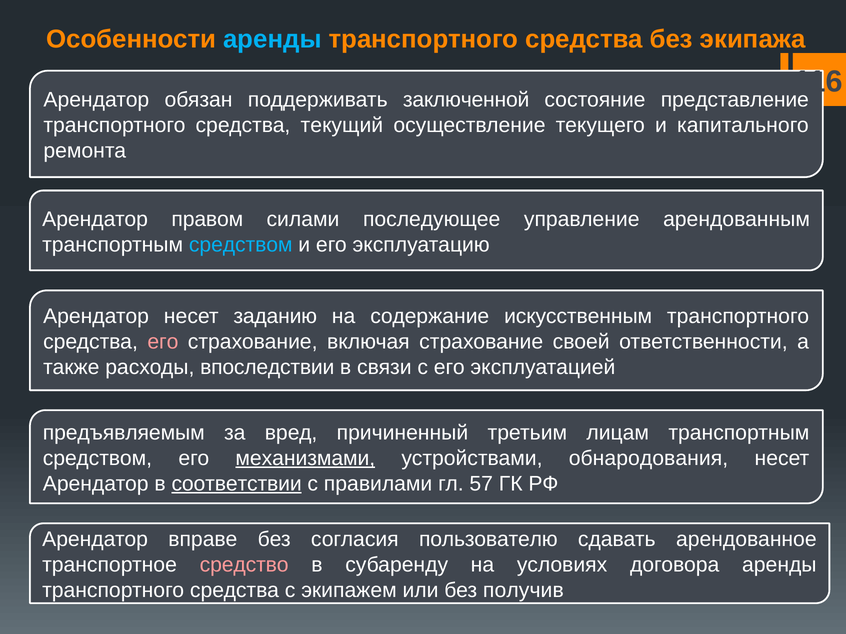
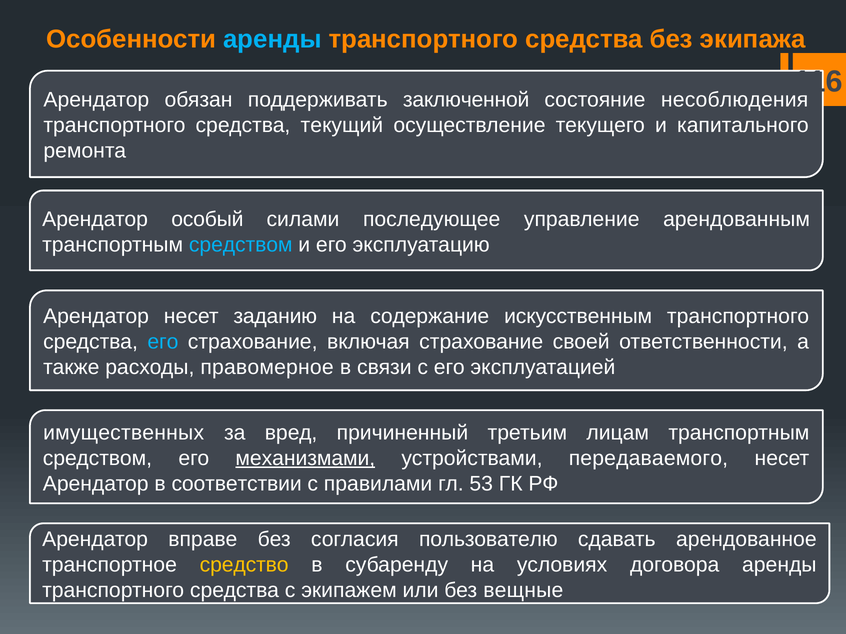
представление: представление -> несоблюдения
правом: правом -> особый
его at (163, 342) colour: pink -> light blue
впоследствии: впоследствии -> правомерное
предъявляемым: предъявляемым -> имущественных
обнародования: обнародования -> передаваемого
соответствии underline: present -> none
57: 57 -> 53
средство colour: pink -> yellow
получив: получив -> вещные
